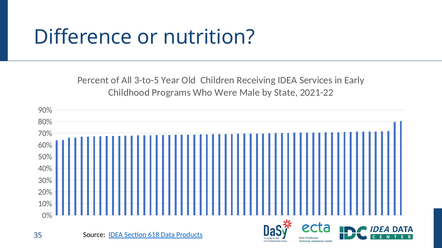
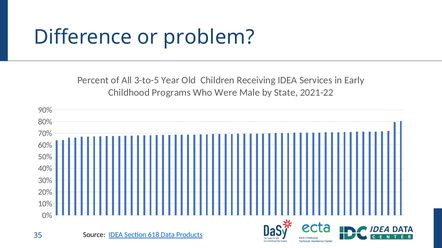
nutrition: nutrition -> problem
